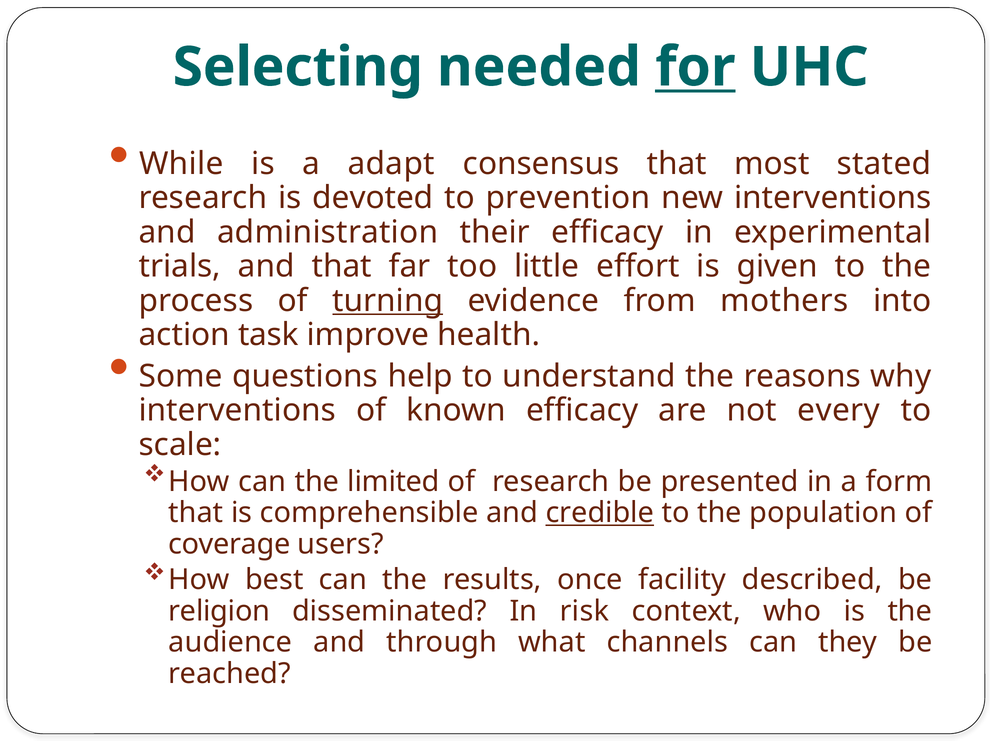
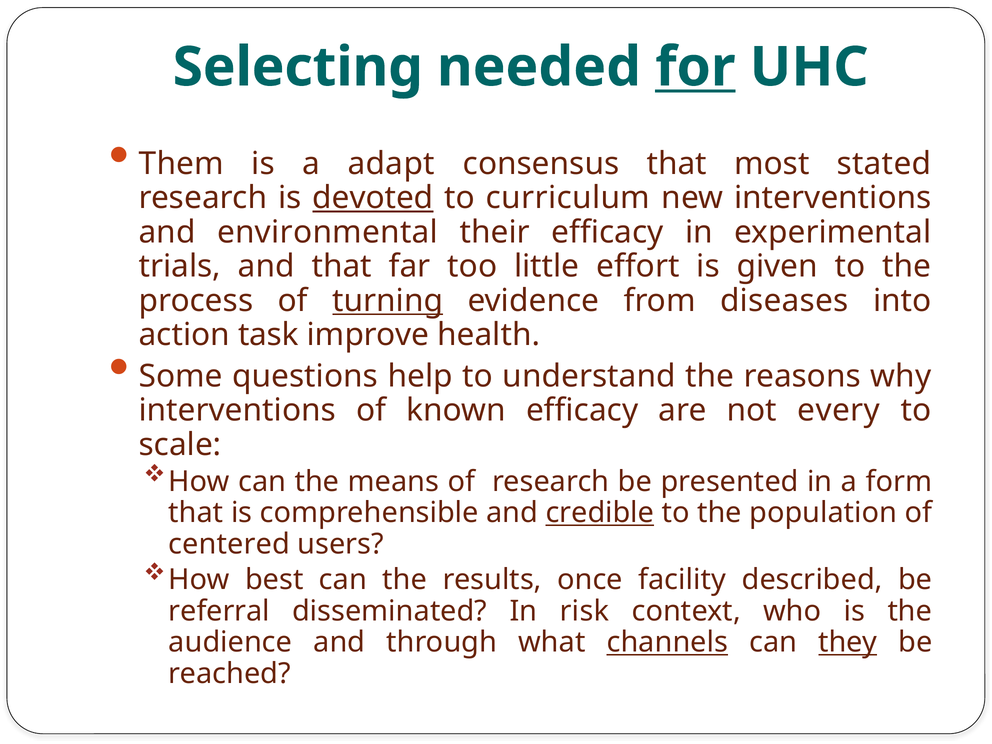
While: While -> Them
devoted underline: none -> present
prevention: prevention -> curriculum
administration: administration -> environmental
mothers: mothers -> diseases
limited: limited -> means
coverage: coverage -> centered
religion: religion -> referral
channels underline: none -> present
they underline: none -> present
